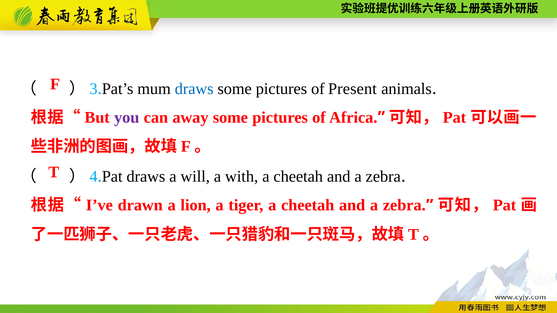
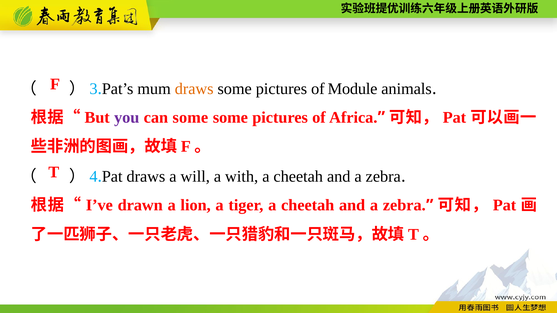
draws at (194, 89) colour: blue -> orange
Present: Present -> Module
can away: away -> some
